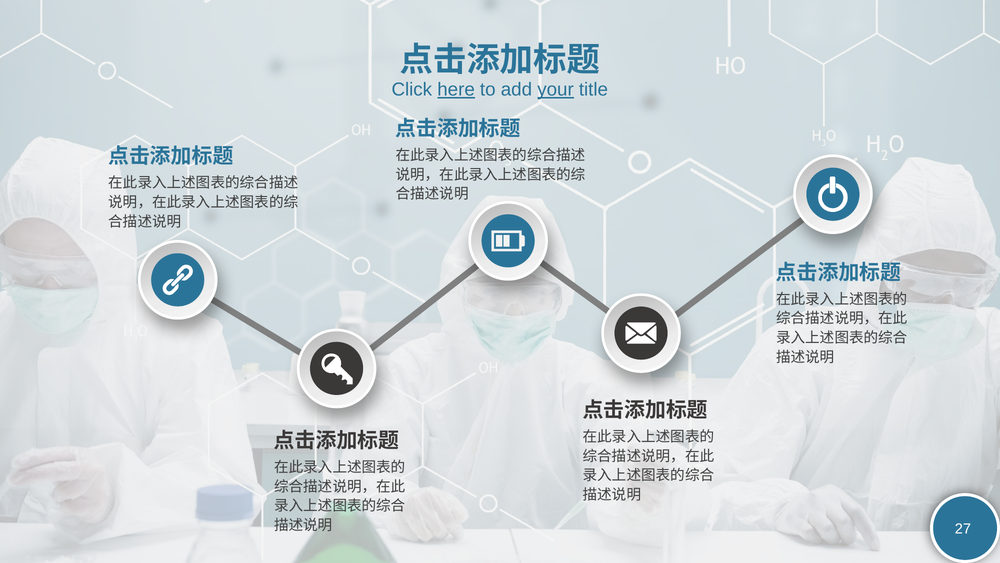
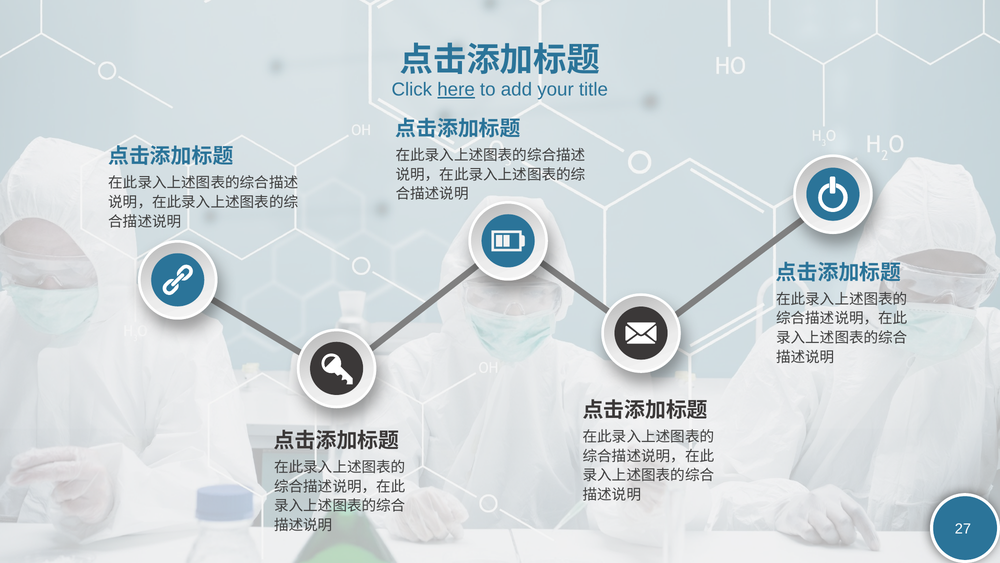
your underline: present -> none
